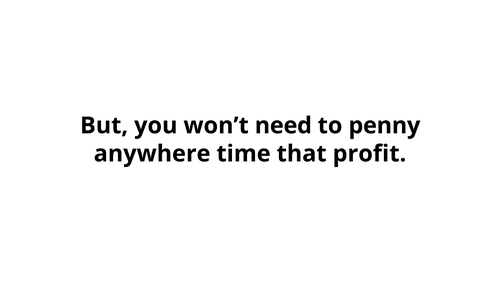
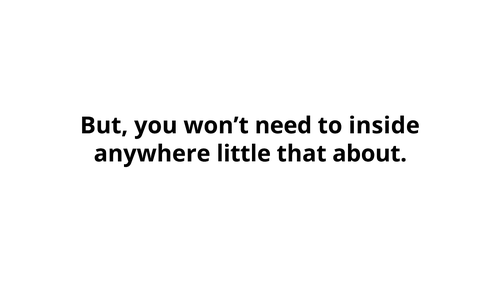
penny: penny -> inside
time: time -> little
profit: profit -> about
